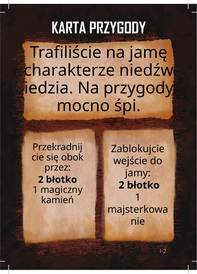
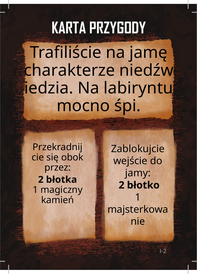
przygody: przygody -> labiryntu
błotko at (61, 180): błotko -> błotka
